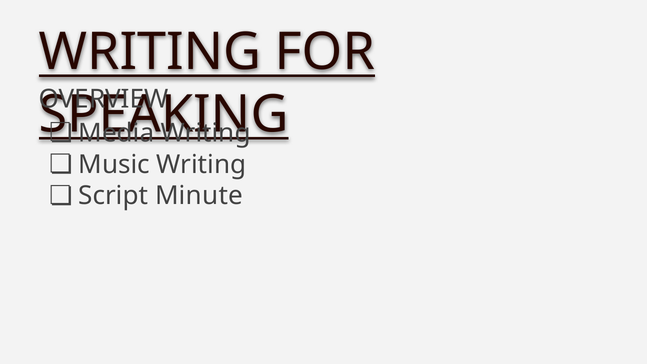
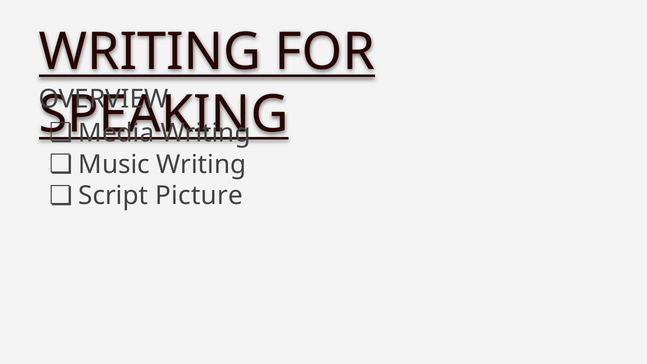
Minute: Minute -> Picture
